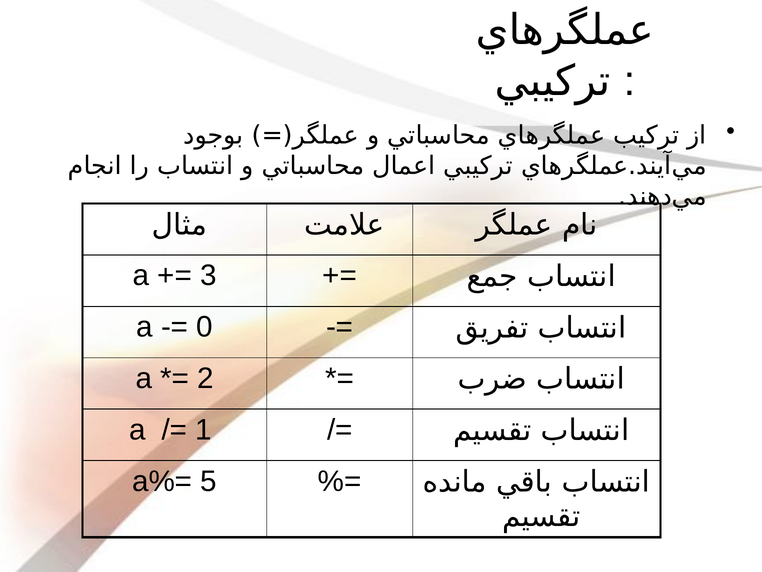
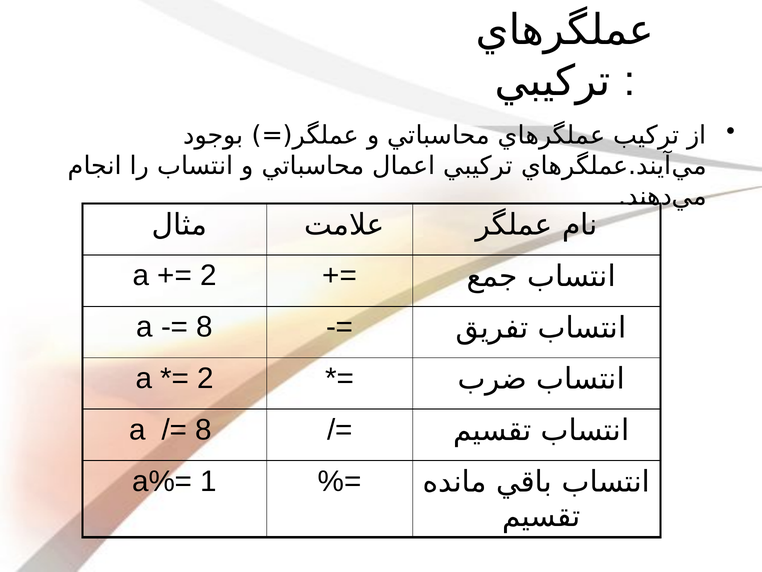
3 at (208, 275): 3 -> 2
0 at (205, 327): 0 -> 8
1 at (204, 430): 1 -> 8
5: 5 -> 1
